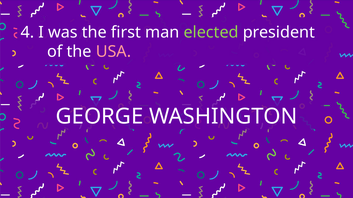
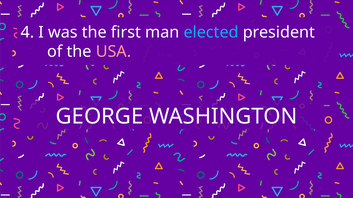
elected colour: light green -> light blue
